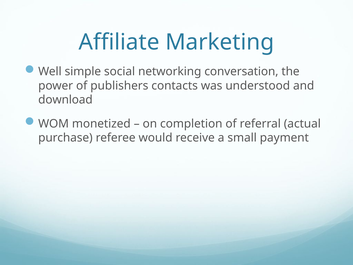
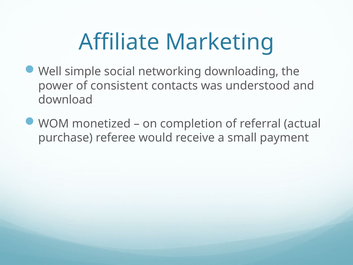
conversation: conversation -> downloading
publishers: publishers -> consistent
